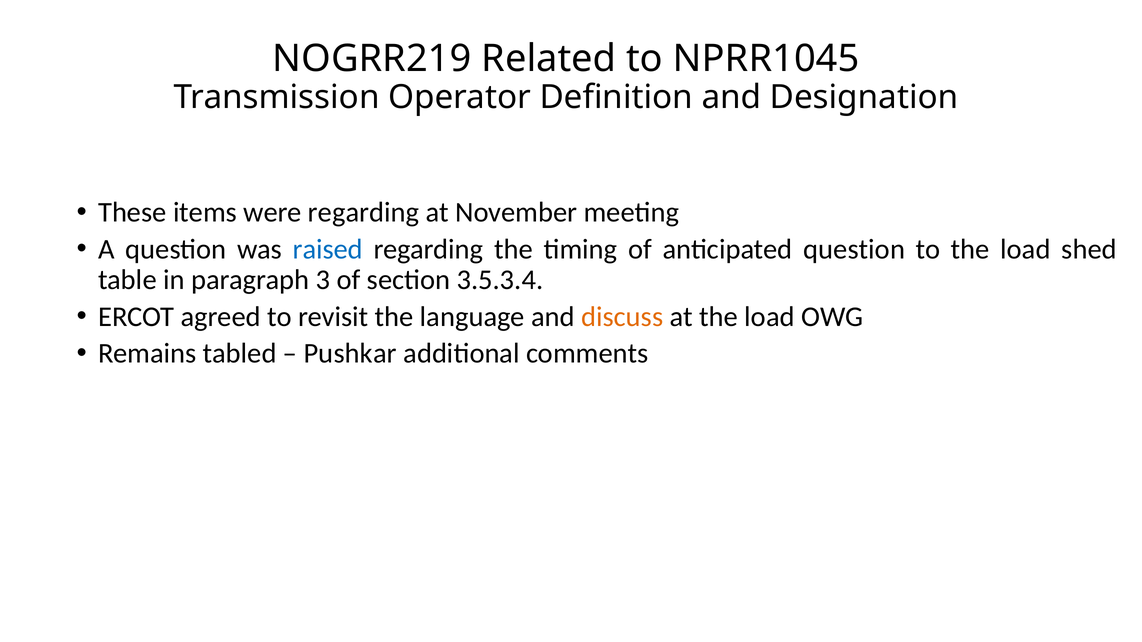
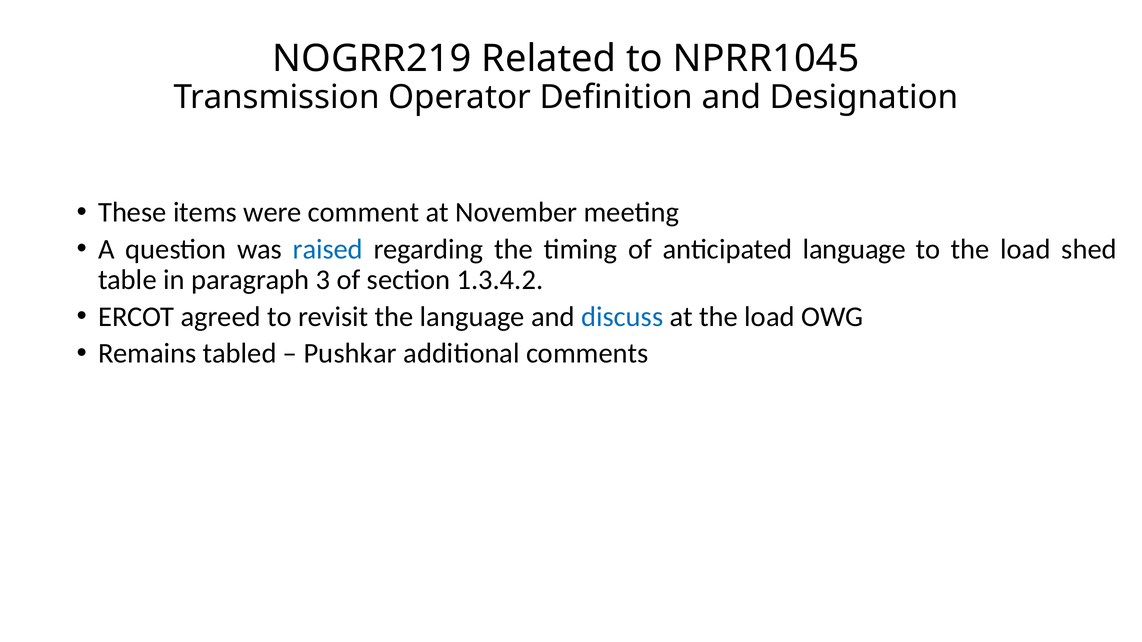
were regarding: regarding -> comment
anticipated question: question -> language
3.5.3.4: 3.5.3.4 -> 1.3.4.2
discuss colour: orange -> blue
